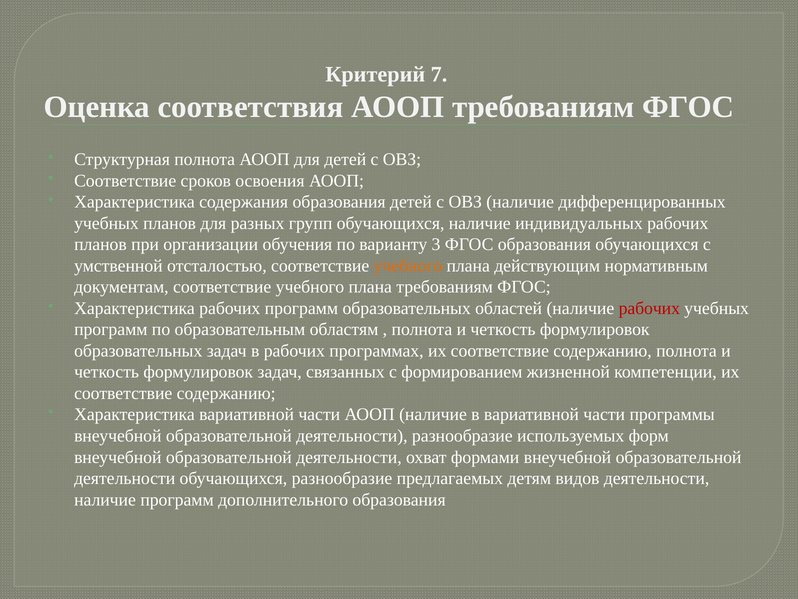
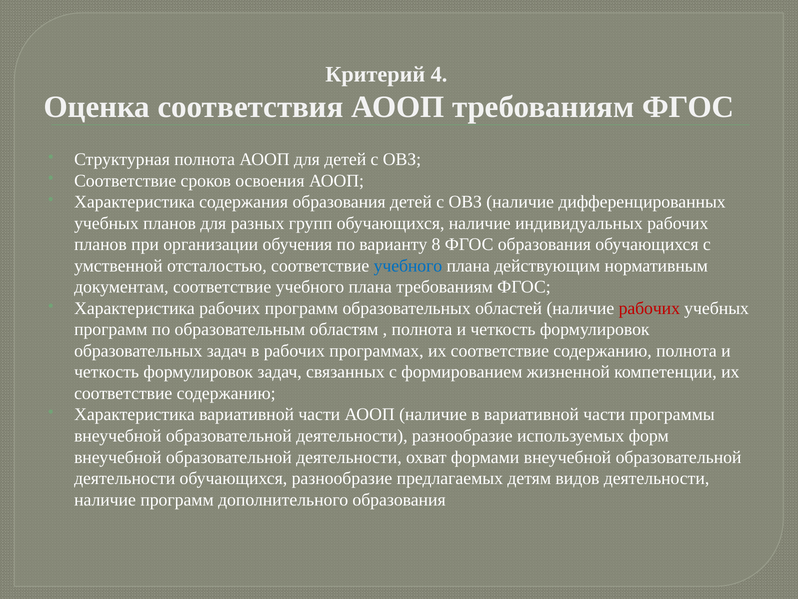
7: 7 -> 4
3: 3 -> 8
учебного at (408, 266) colour: orange -> blue
